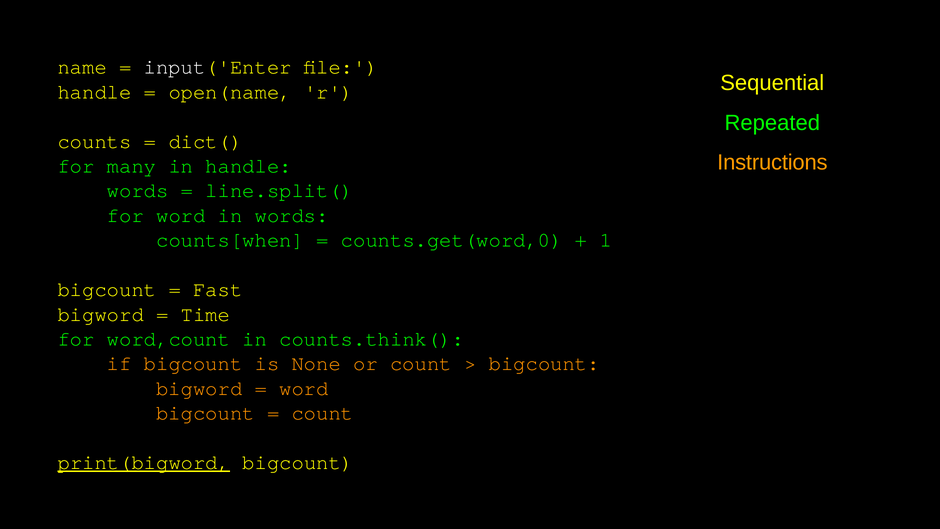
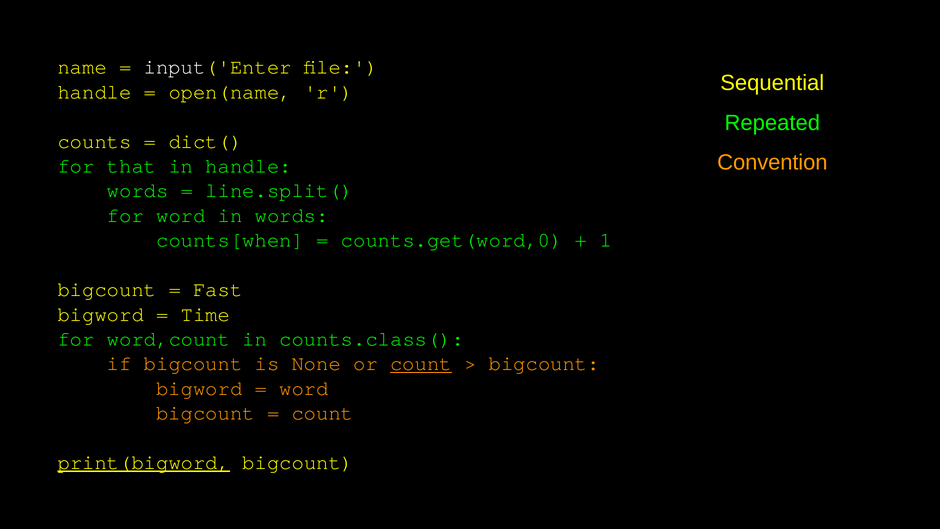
Instructions: Instructions -> Convention
many: many -> that
counts.think(: counts.think( -> counts.class(
count at (421, 363) underline: none -> present
